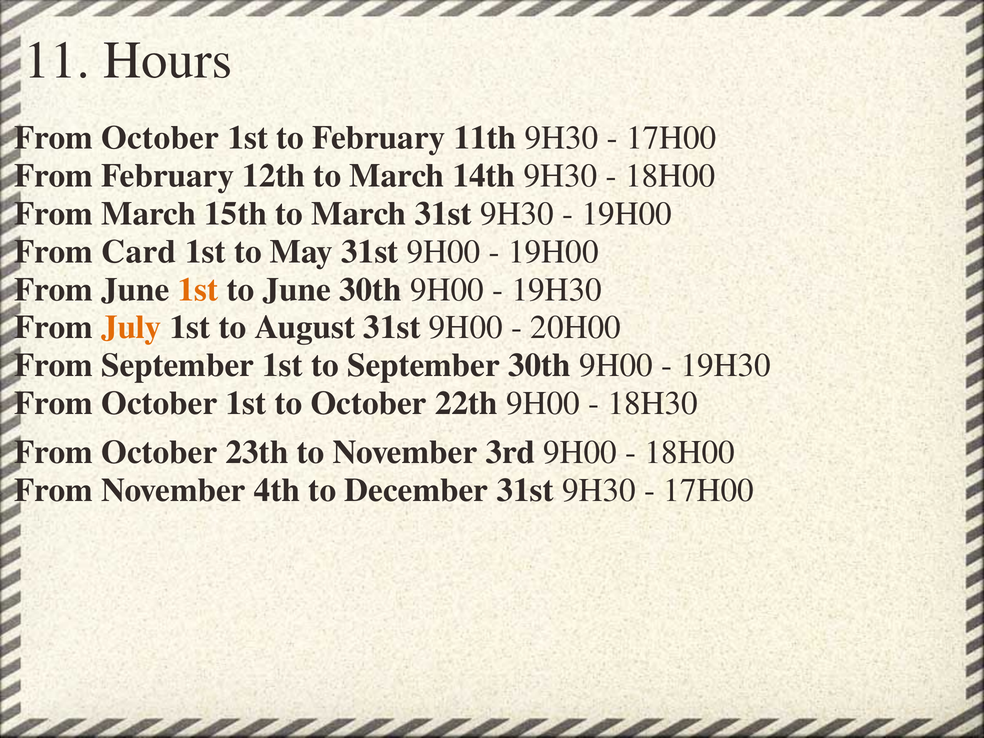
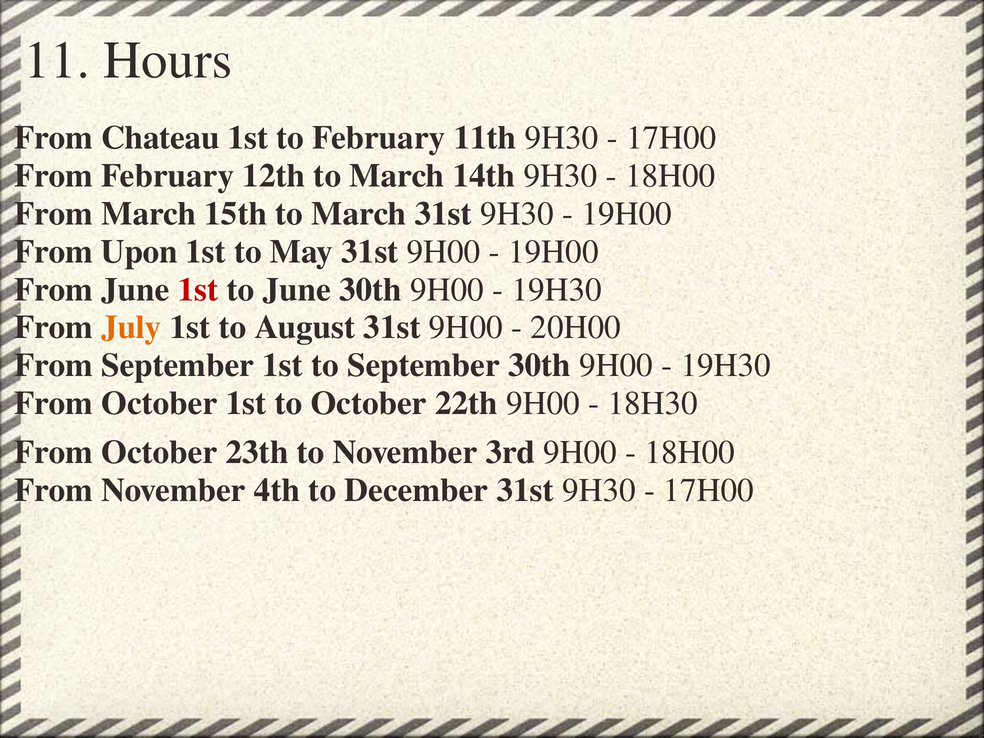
October at (160, 138): October -> Chateau
Card: Card -> Upon
1st at (198, 290) colour: orange -> red
